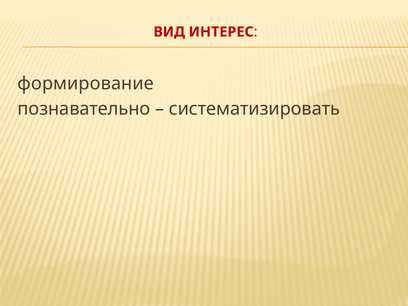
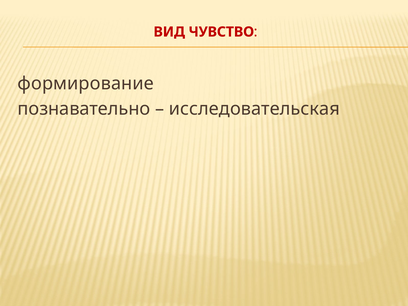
ИНТЕРЕС: ИНТЕРЕС -> ЧУВСТВО
систематизировать: систематизировать -> исследовательская
